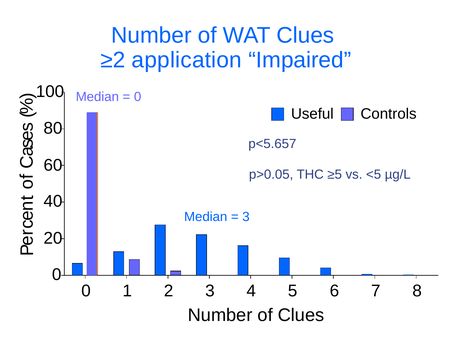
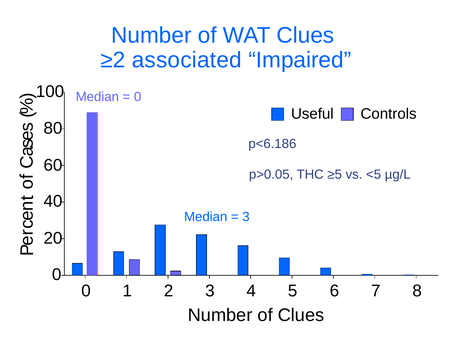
application: application -> associated
p<5.657: p<5.657 -> p<6.186
